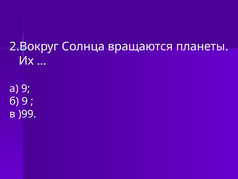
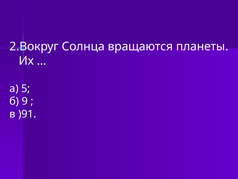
а 9: 9 -> 5
)99: )99 -> )91
